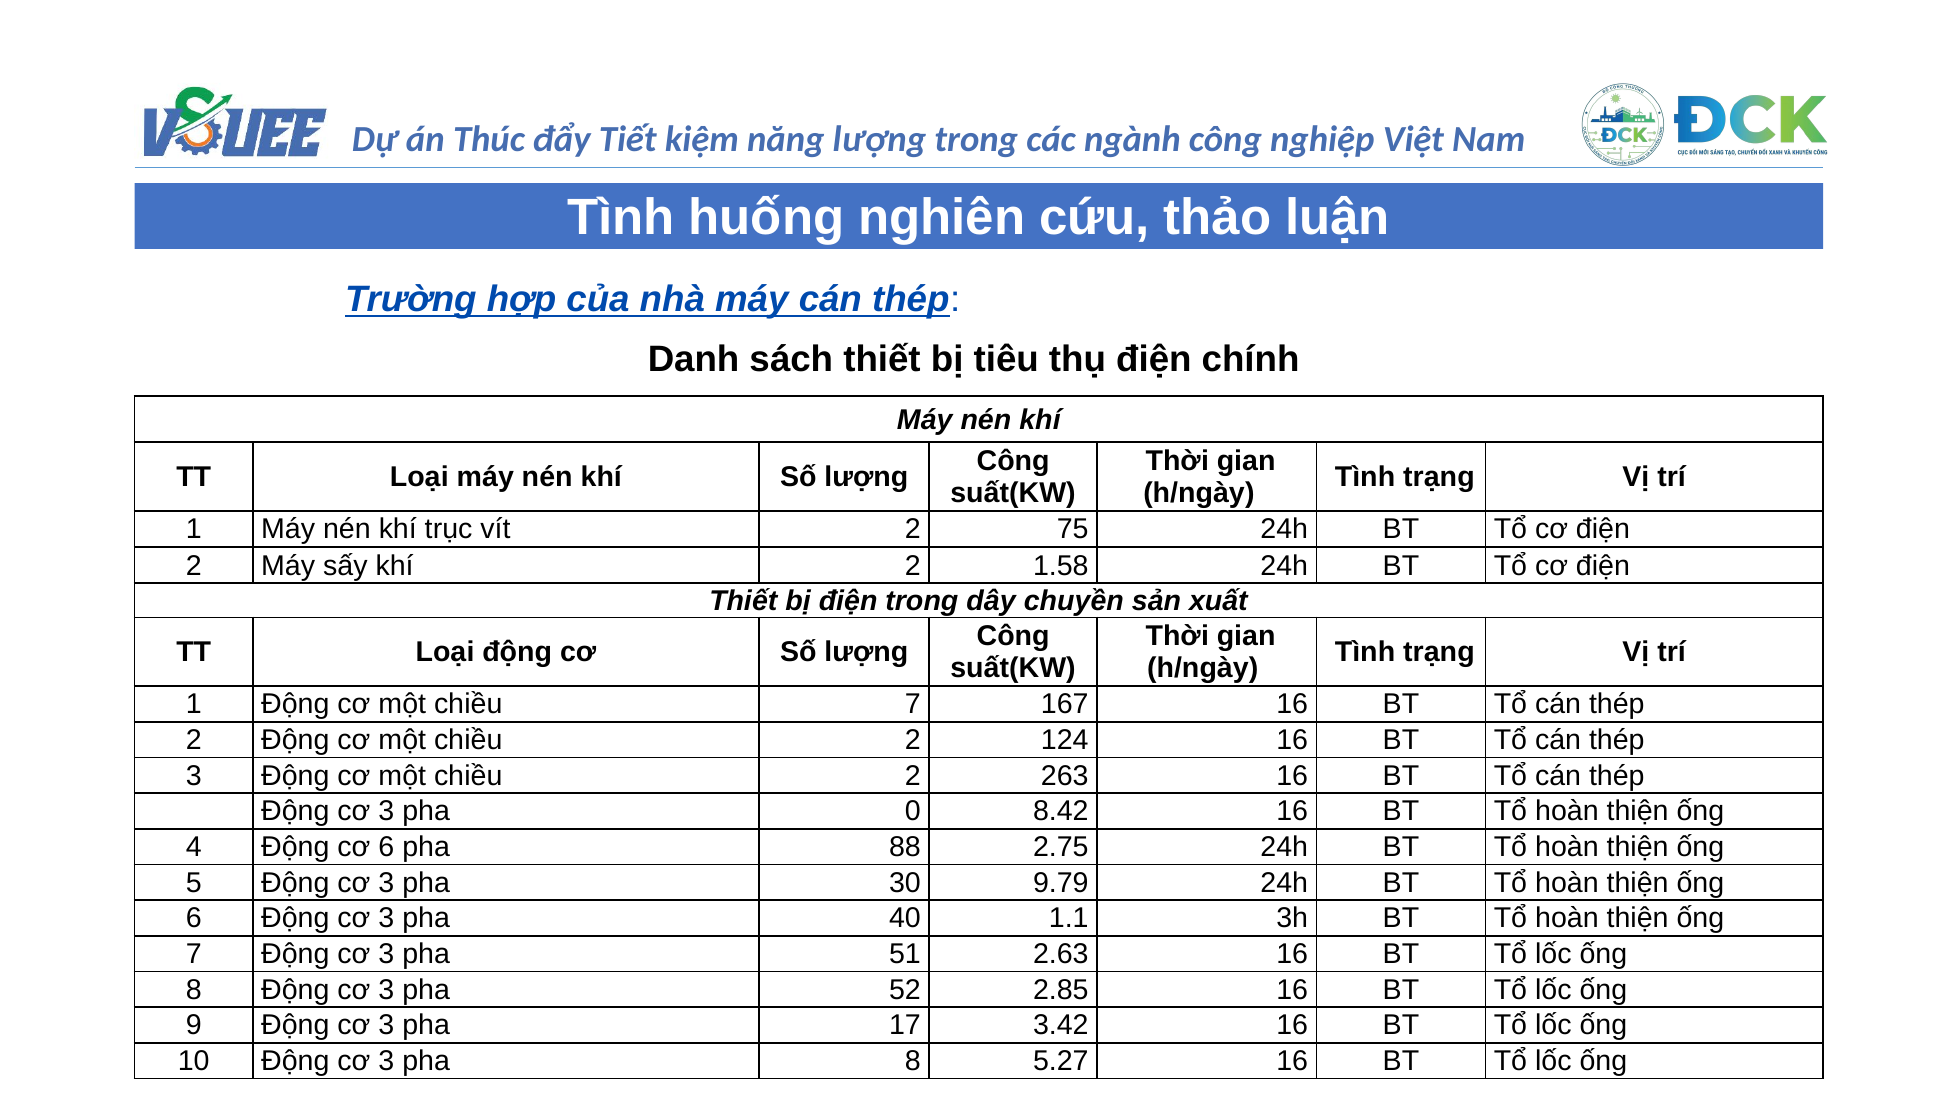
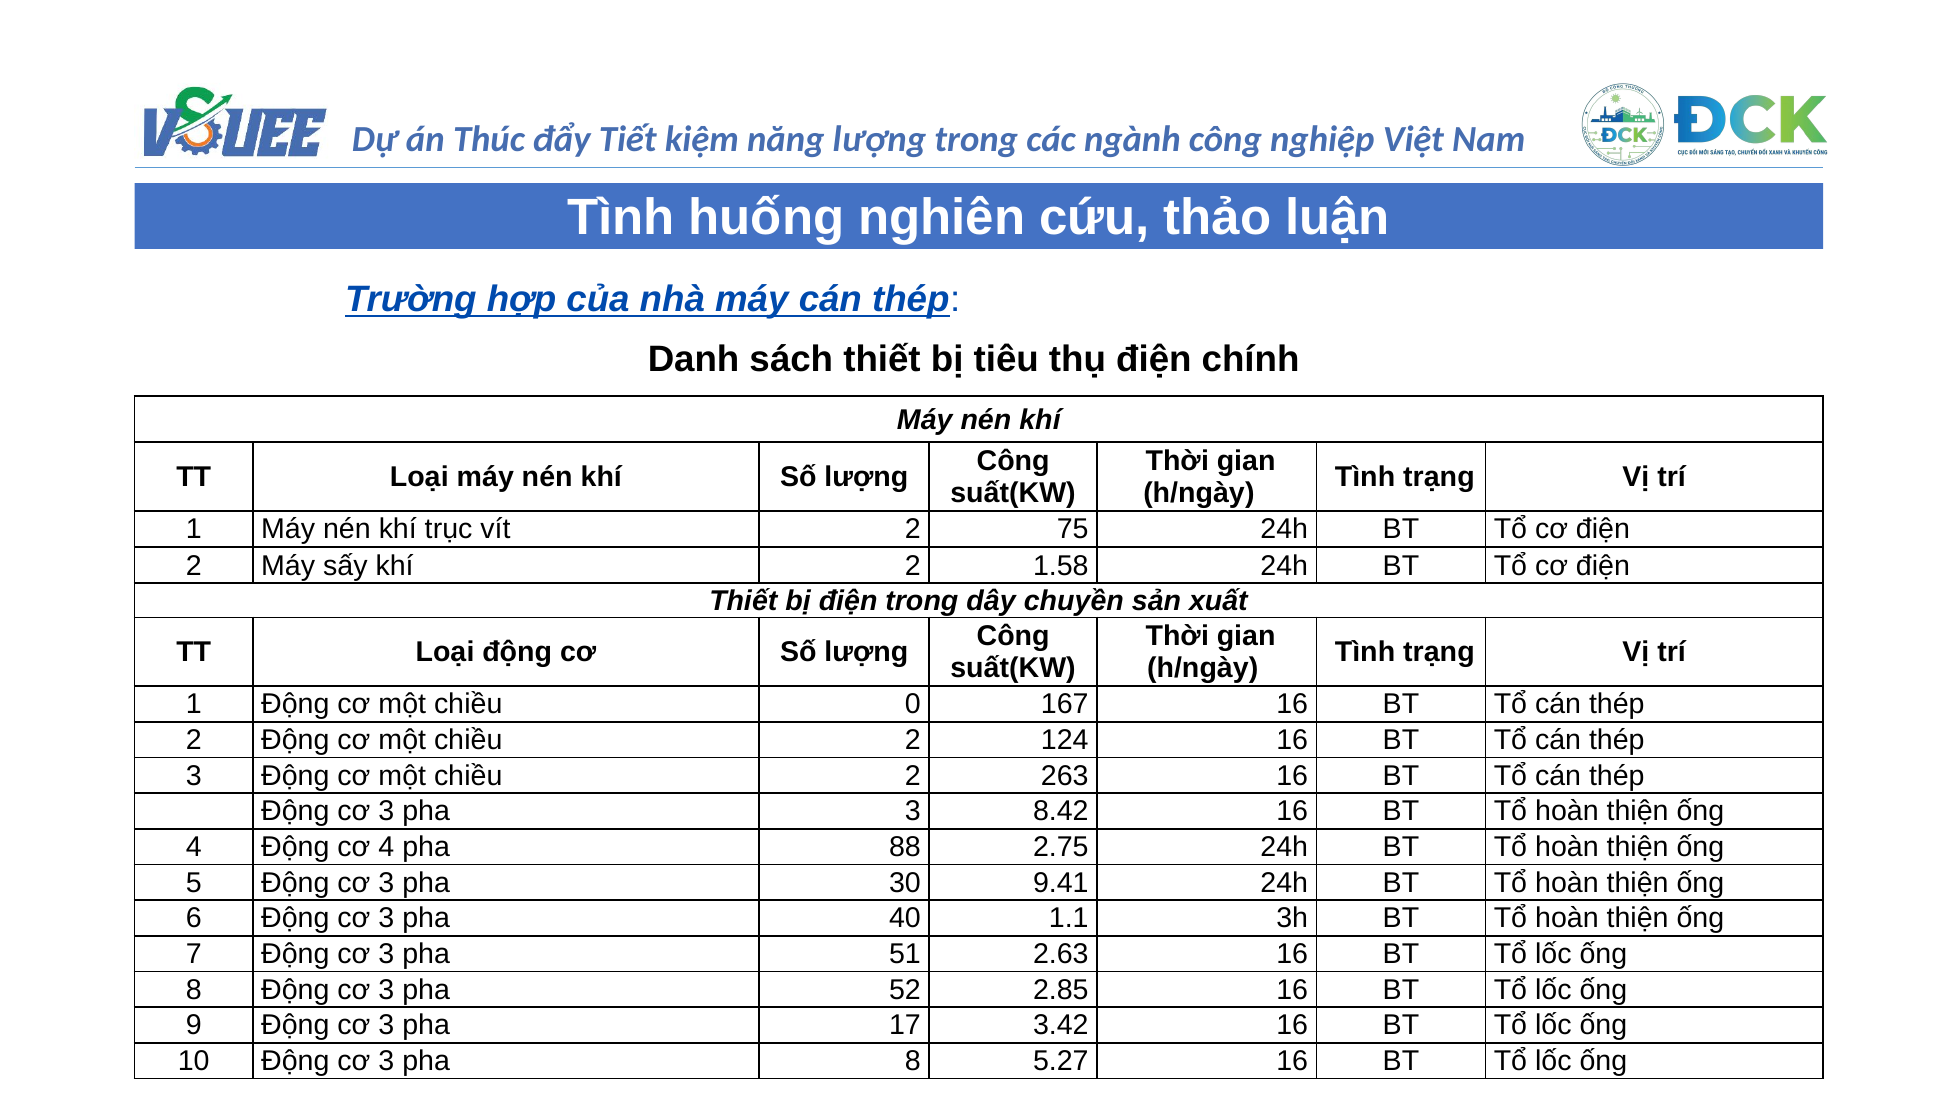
chiều 7: 7 -> 0
pha 0: 0 -> 3
cơ 6: 6 -> 4
9.79: 9.79 -> 9.41
